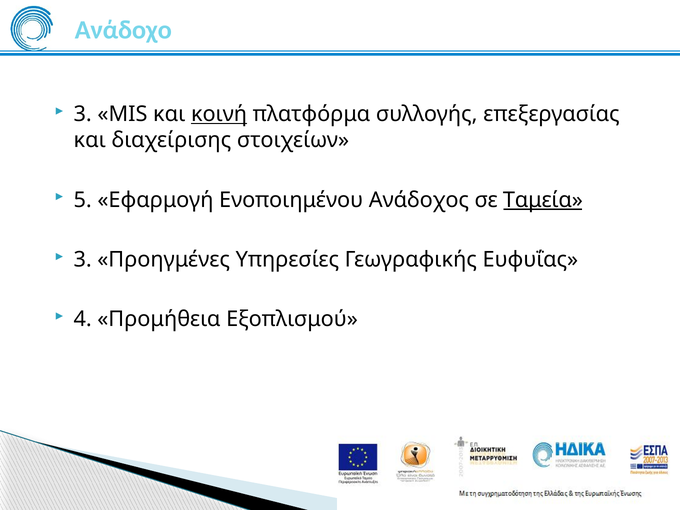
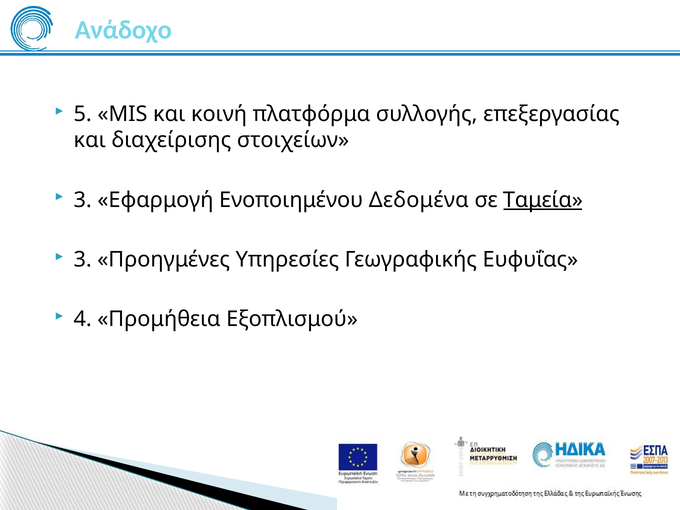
3 at (83, 114): 3 -> 5
κοινή underline: present -> none
5 at (83, 200): 5 -> 3
Ανάδοχος: Ανάδοχος -> Δεδομένα
